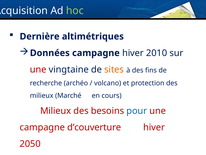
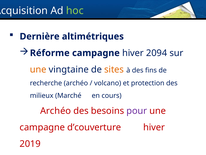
Données: Données -> Réforme
2010: 2010 -> 2094
une at (38, 69) colour: red -> orange
Milieux at (56, 111): Milieux -> Archéo
pour colour: blue -> purple
2050: 2050 -> 2019
